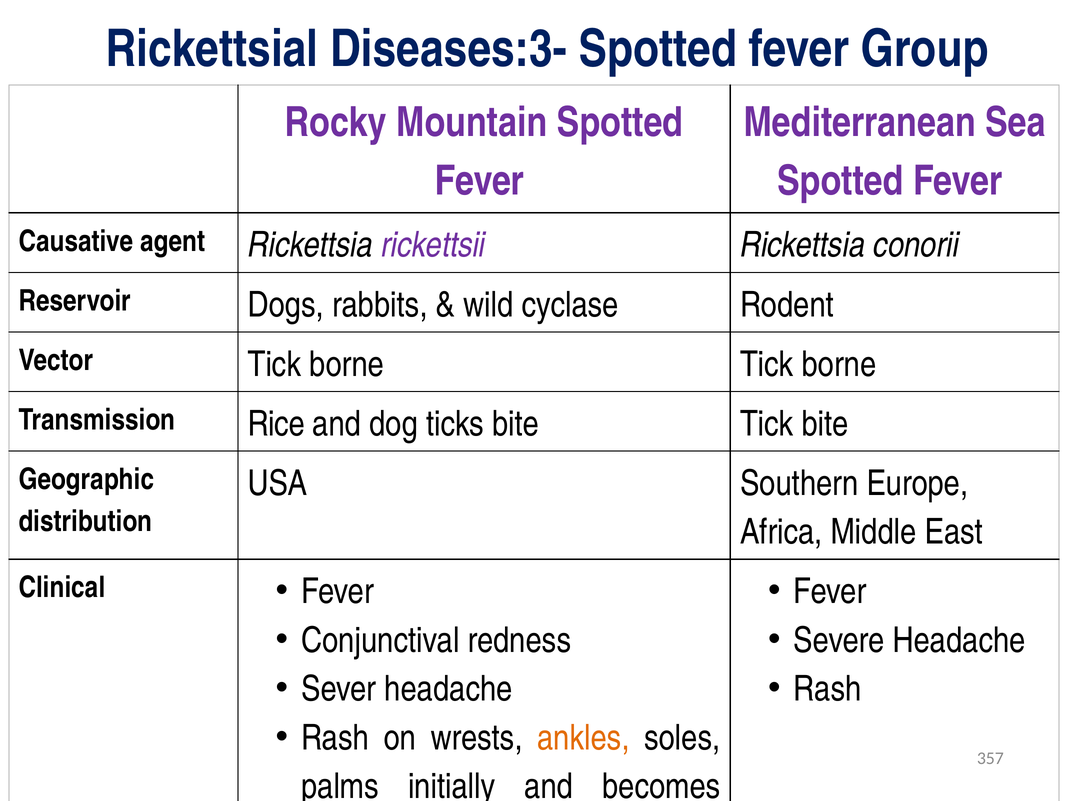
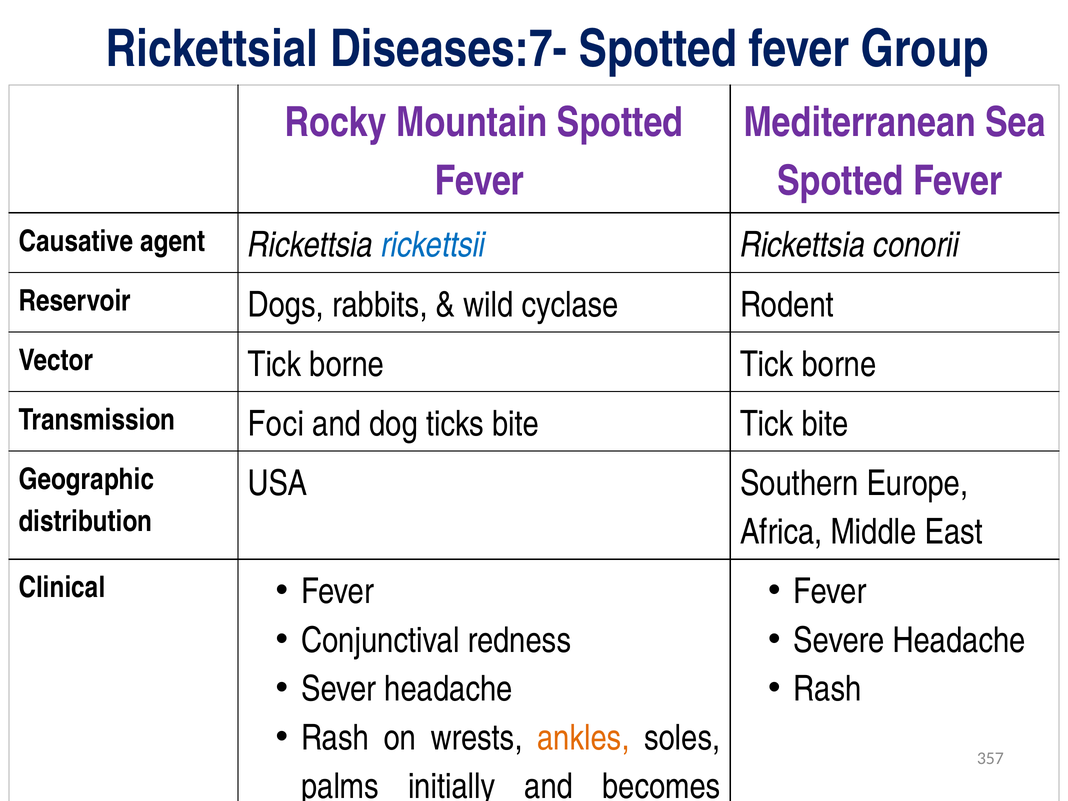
Diseases:3-: Diseases:3- -> Diseases:7-
rickettsii colour: purple -> blue
Rice: Rice -> Foci
